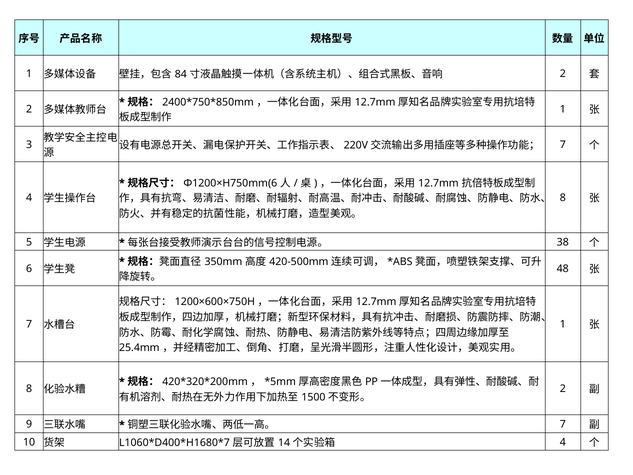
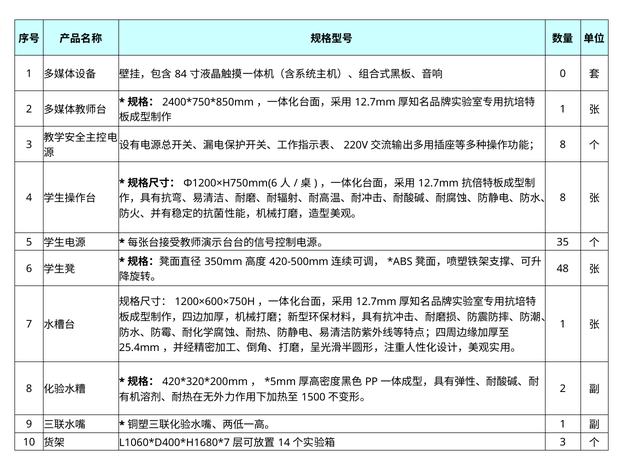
2 at (563, 74): 2 -> 0
7 at (563, 145): 7 -> 8
38: 38 -> 35
7 at (563, 424): 7 -> 1
4 at (563, 442): 4 -> 3
